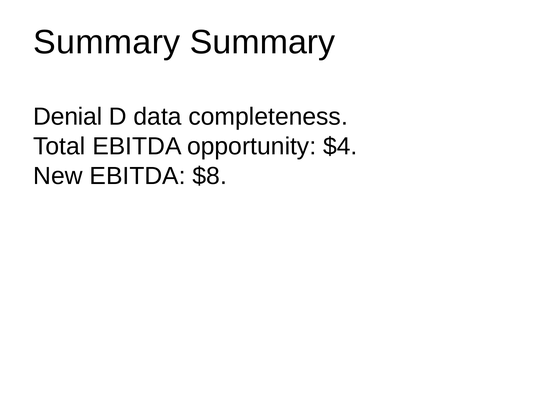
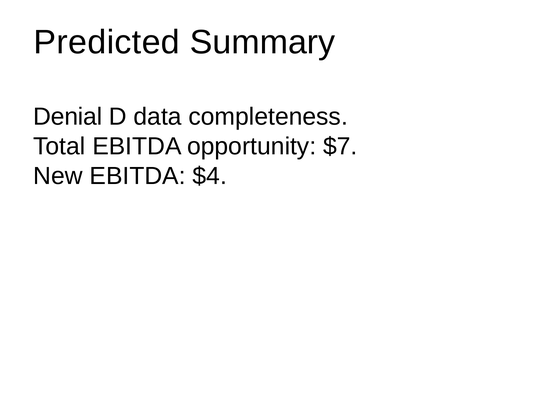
Summary at (107, 42): Summary -> Predicted
$4: $4 -> $7
$8: $8 -> $4
